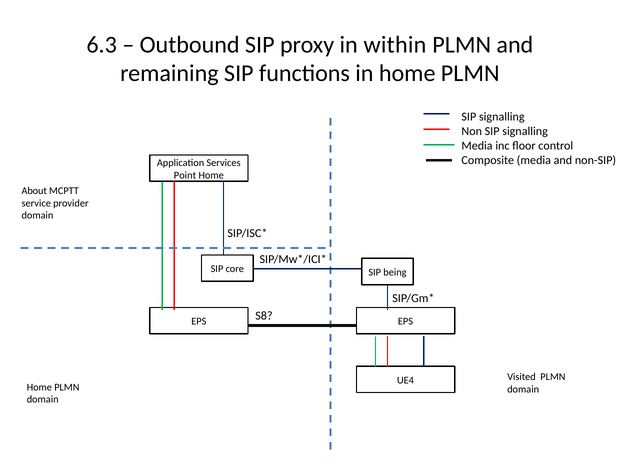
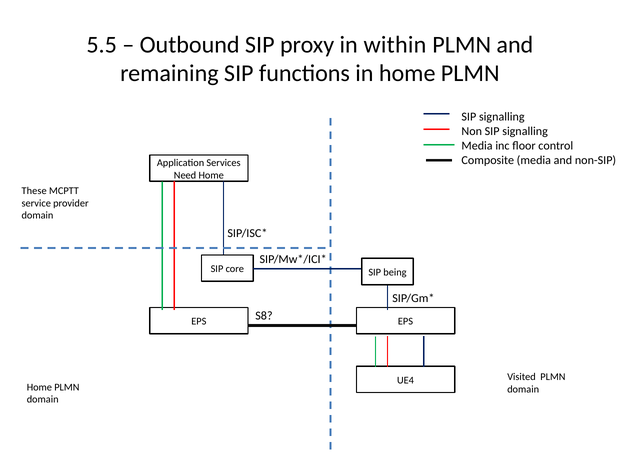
6.3: 6.3 -> 5.5
Point: Point -> Need
About: About -> These
